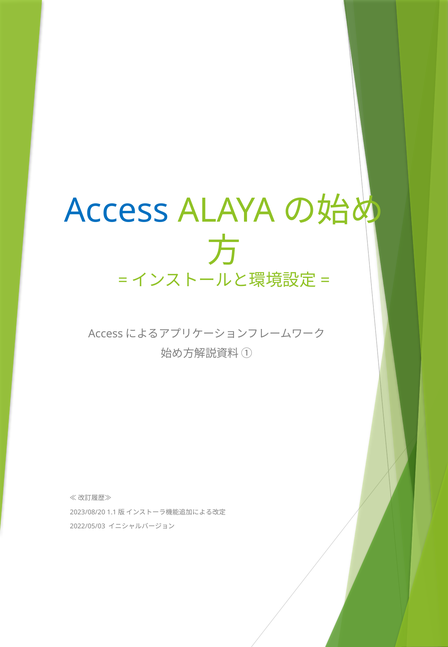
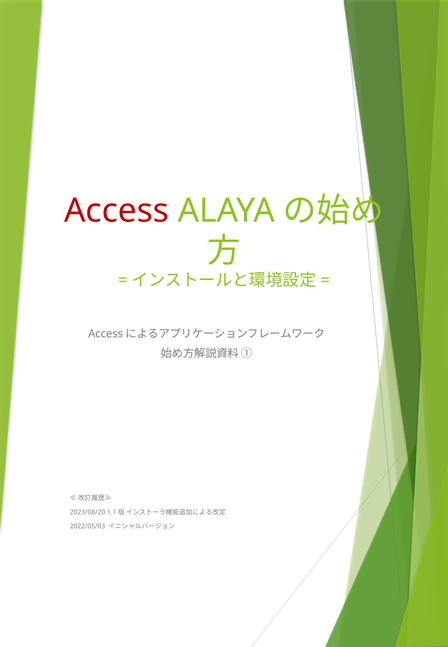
Access colour: blue -> red
